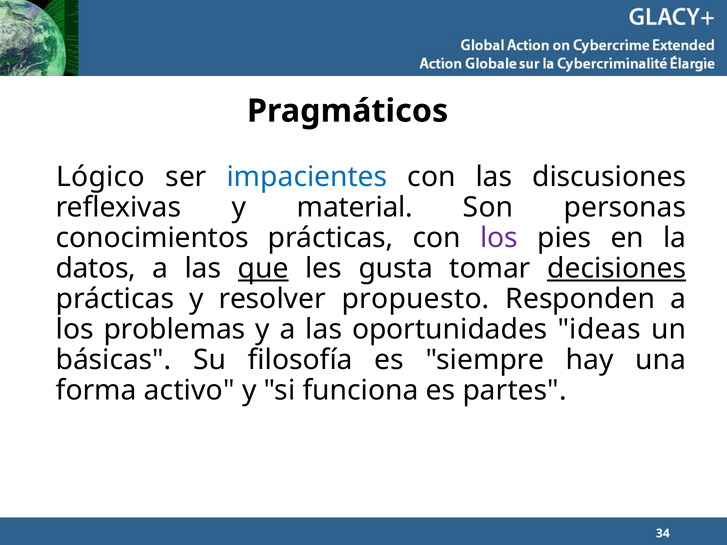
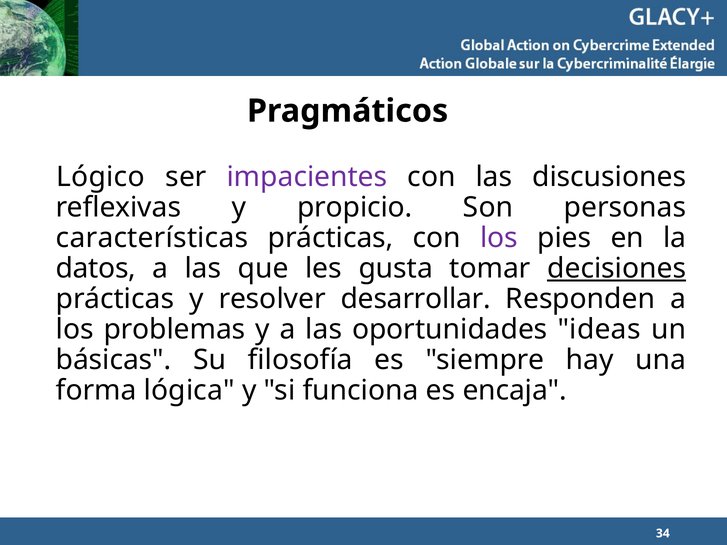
impacientes colour: blue -> purple
material: material -> propicio
conocimientos: conocimientos -> características
que underline: present -> none
propuesto: propuesto -> desarrollar
activo: activo -> lógica
partes: partes -> encaja
